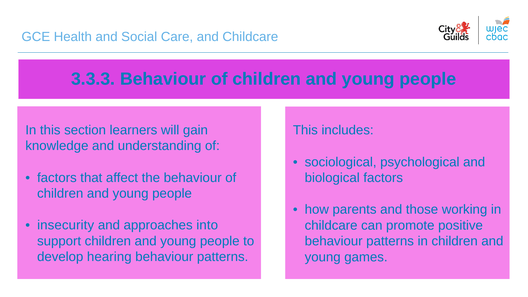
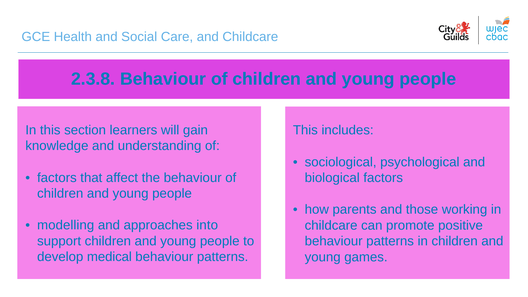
3.3.3: 3.3.3 -> 2.3.8
insecurity: insecurity -> modelling
hearing: hearing -> medical
